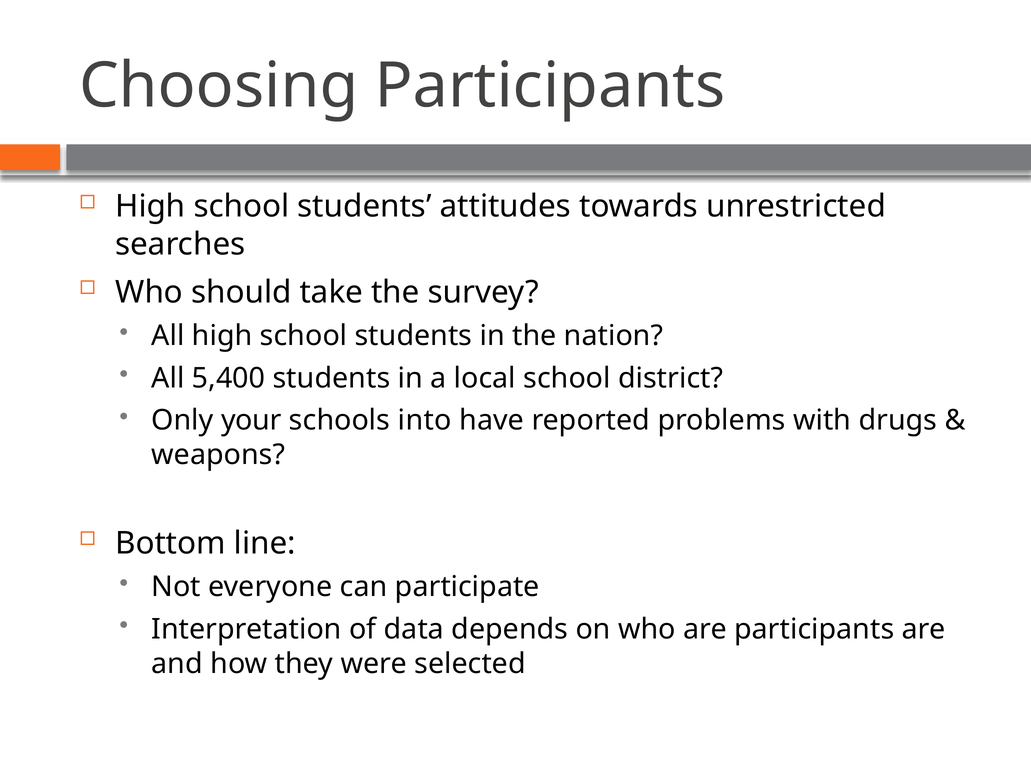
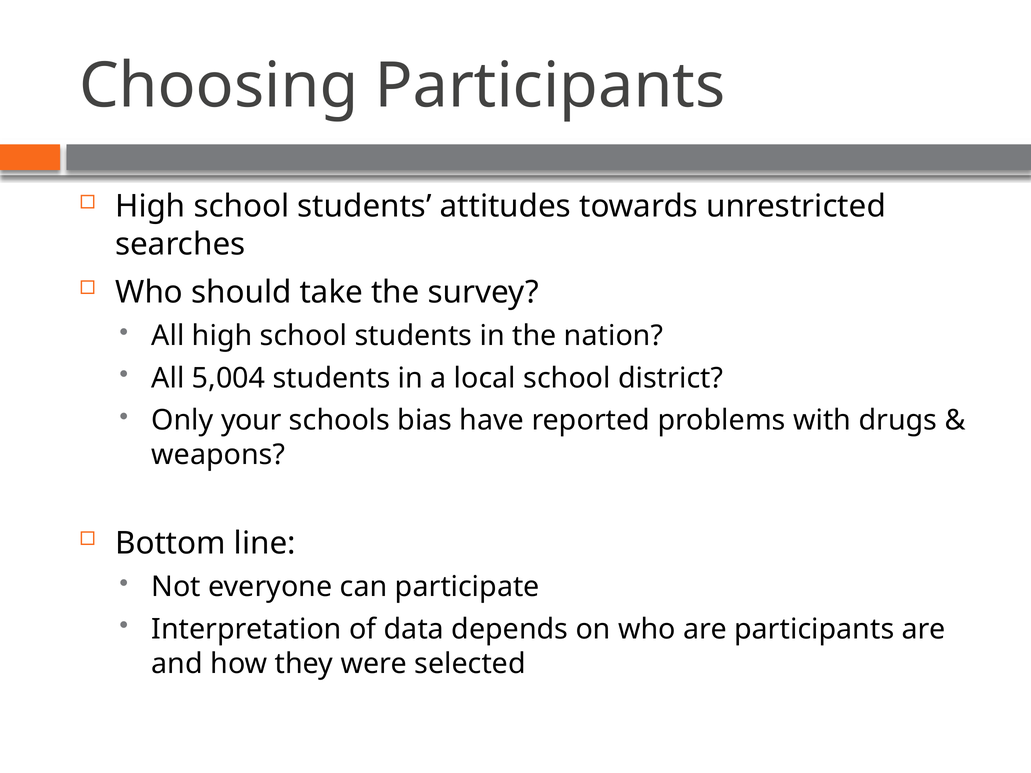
5,400: 5,400 -> 5,004
into: into -> bias
